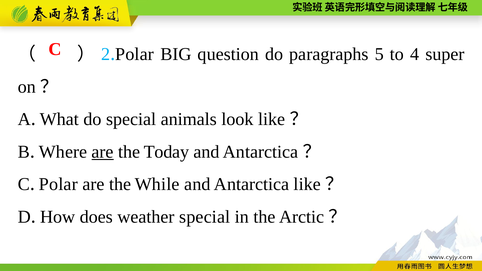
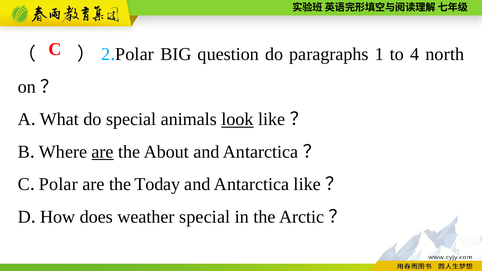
5: 5 -> 1
super: super -> north
look underline: none -> present
Today: Today -> About
While: While -> Today
